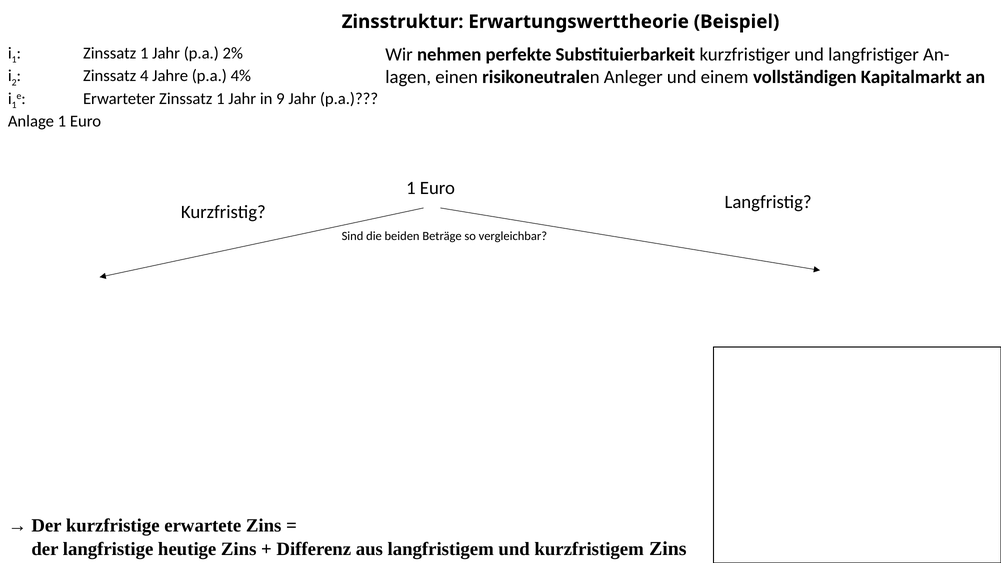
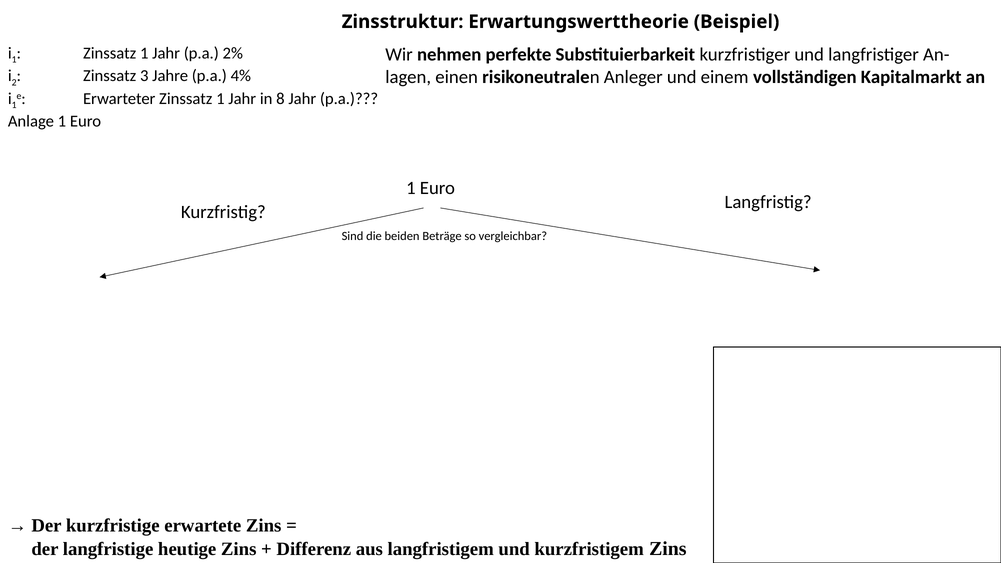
4: 4 -> 3
9: 9 -> 8
